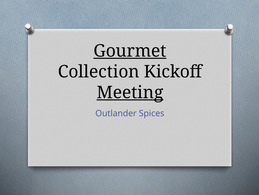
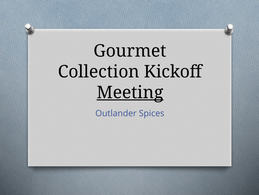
Gourmet underline: present -> none
